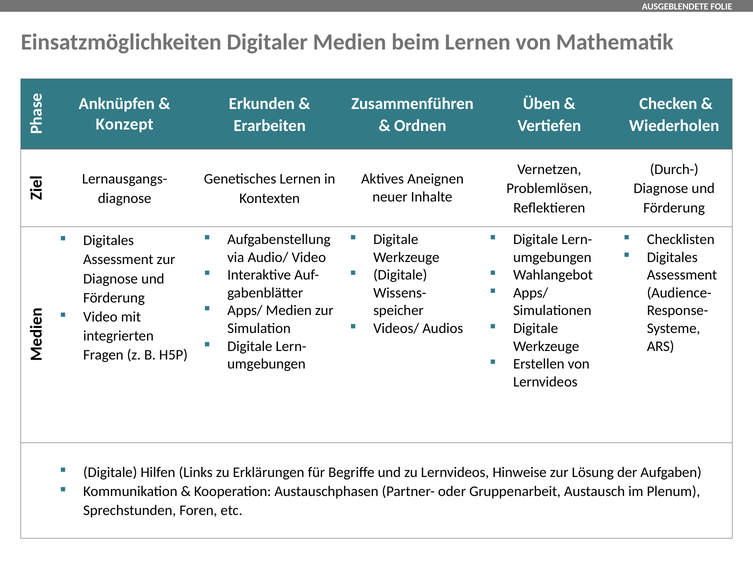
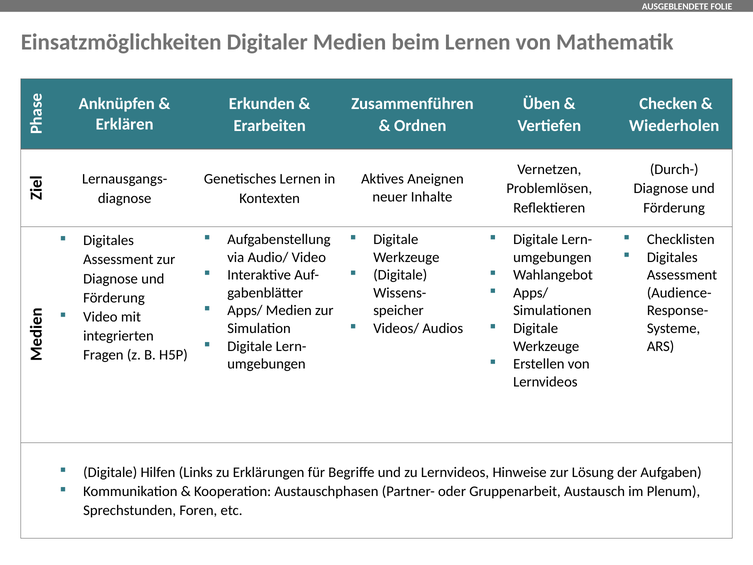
Konzept: Konzept -> Erklären
